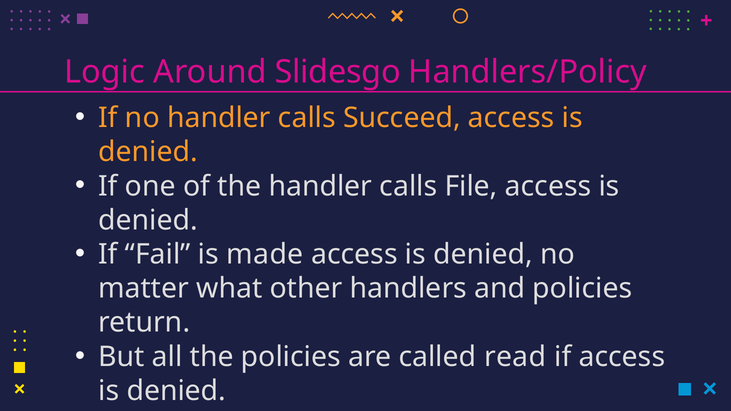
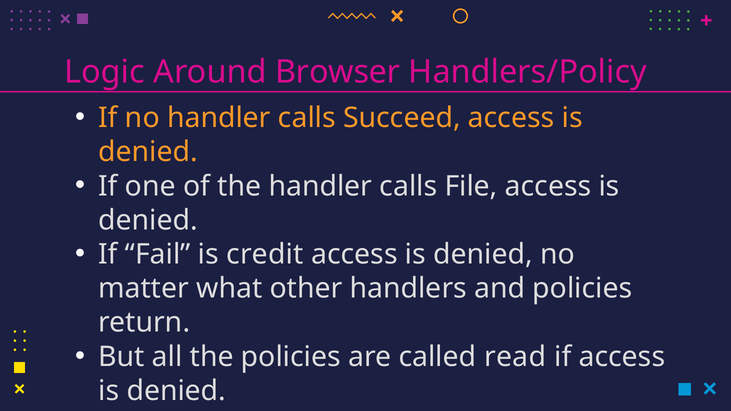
Slidesgo: Slidesgo -> Browser
made: made -> credit
